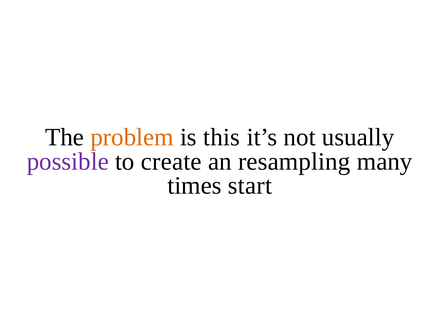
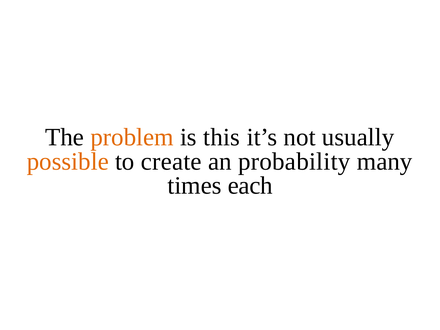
possible colour: purple -> orange
resampling: resampling -> probability
start: start -> each
